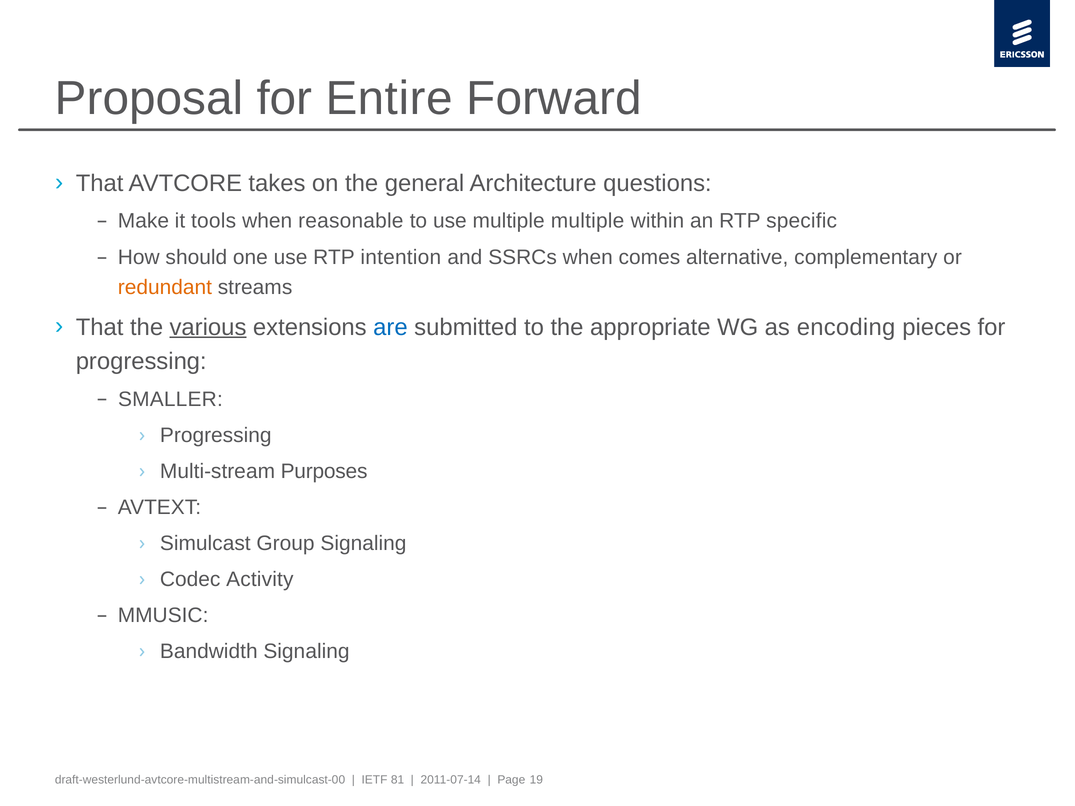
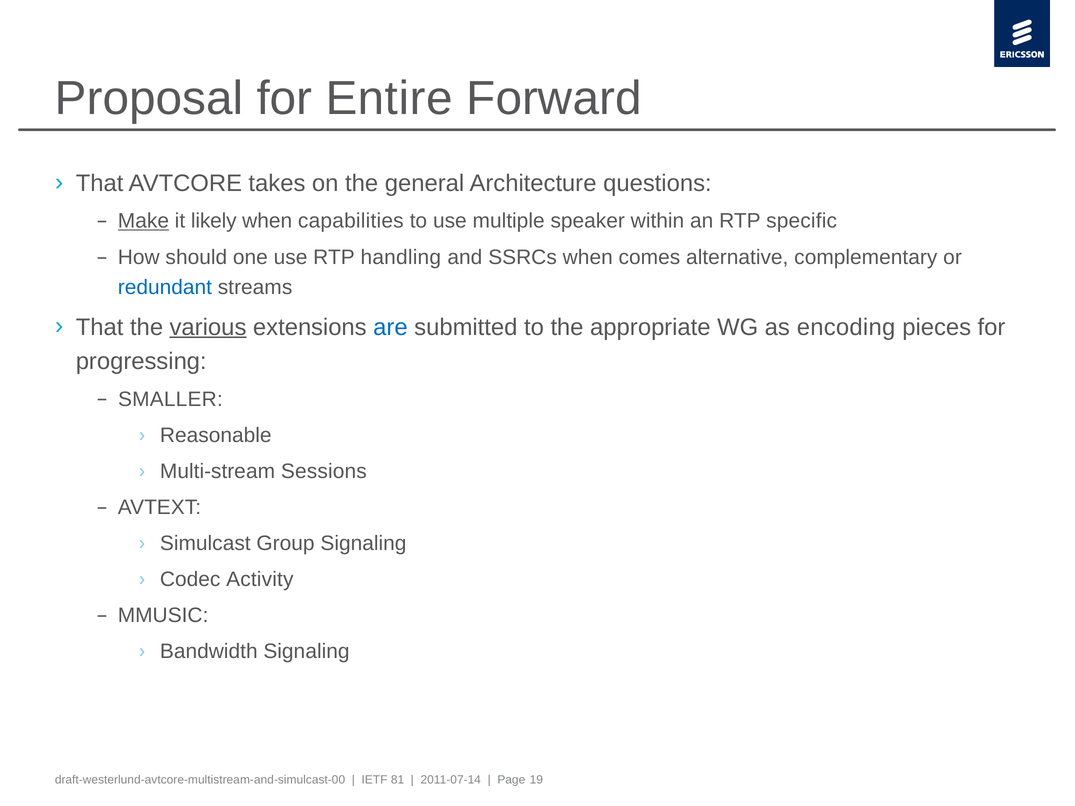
Make underline: none -> present
tools: tools -> likely
reasonable: reasonable -> capabilities
multiple multiple: multiple -> speaker
intention: intention -> handling
redundant colour: orange -> blue
Progressing at (216, 435): Progressing -> Reasonable
Purposes: Purposes -> Sessions
